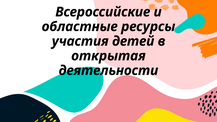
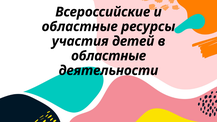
открытая at (108, 56): открытая -> областные
